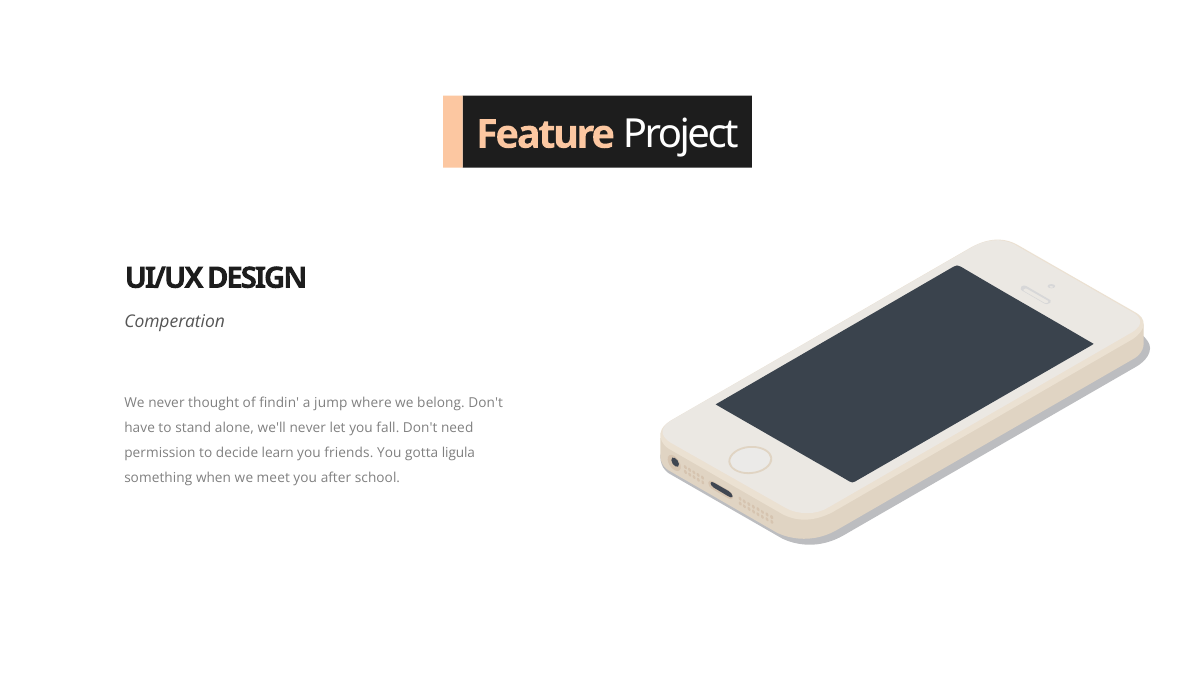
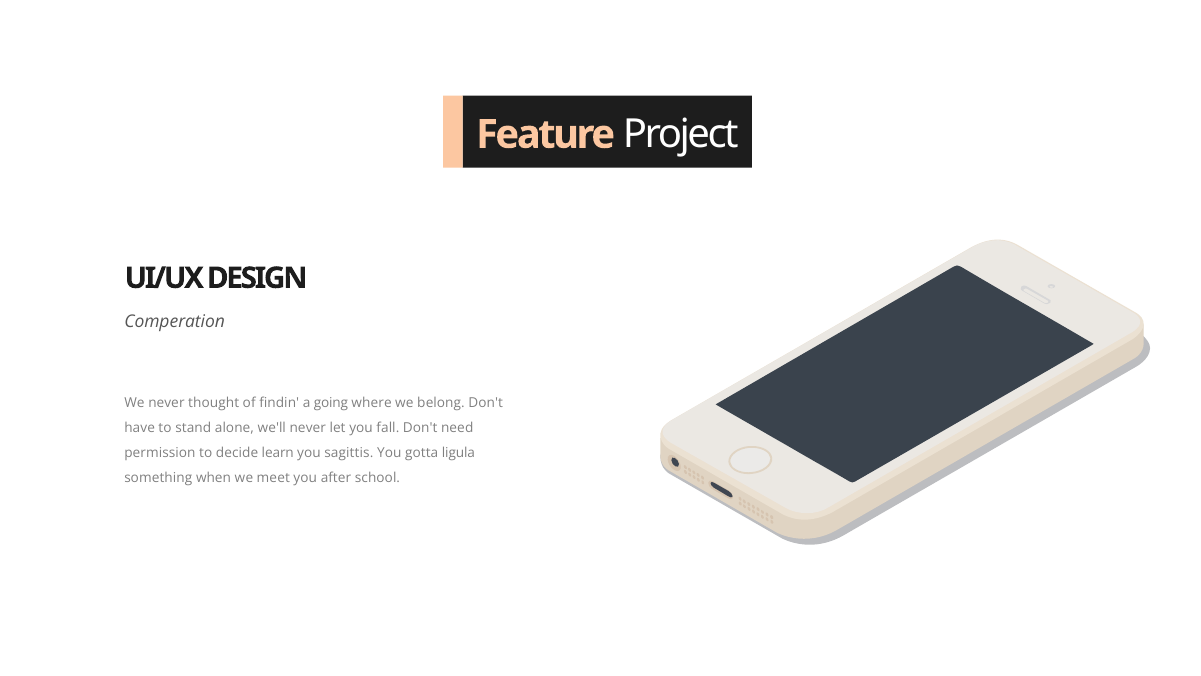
jump: jump -> going
friends: friends -> sagittis
